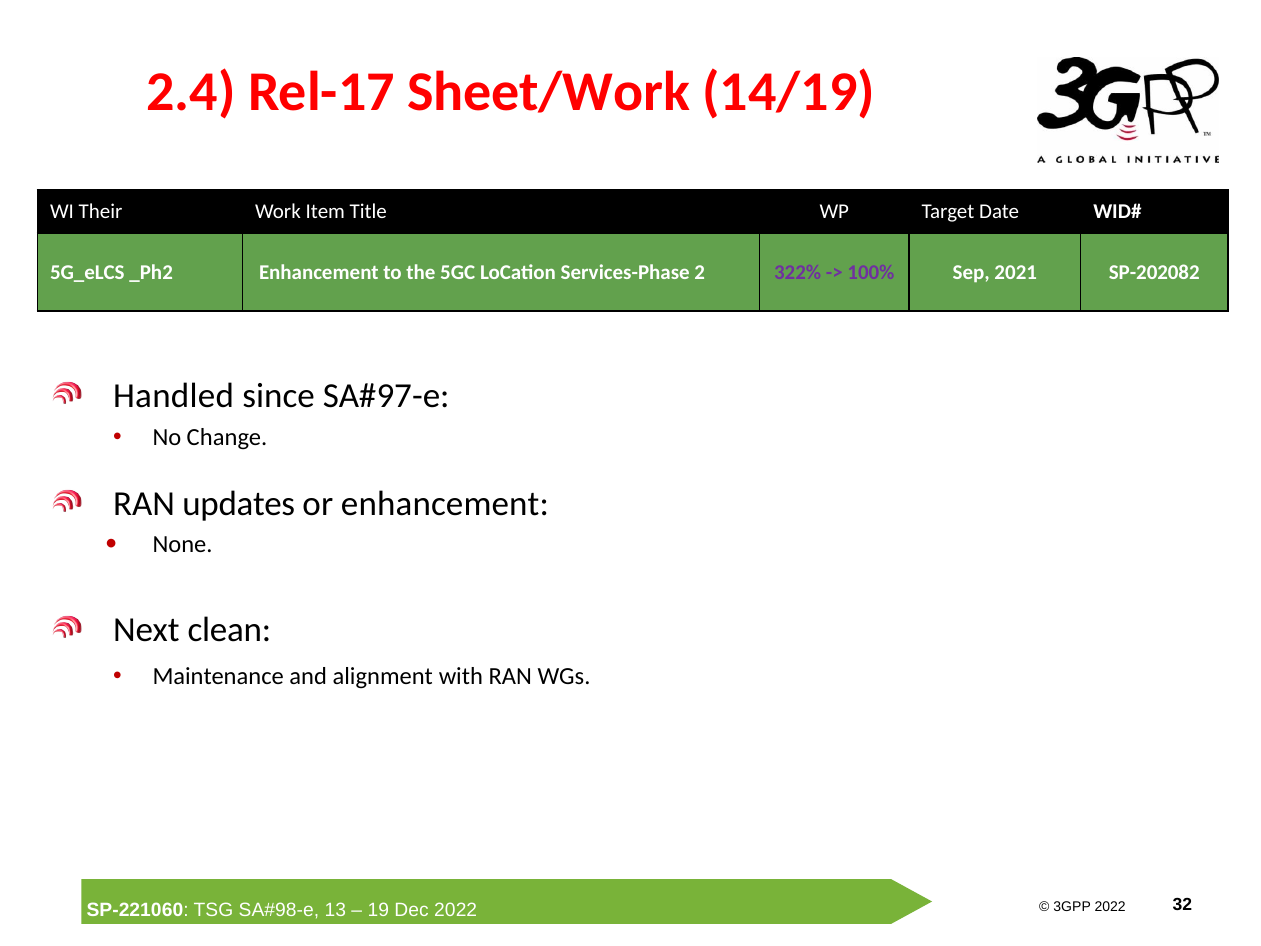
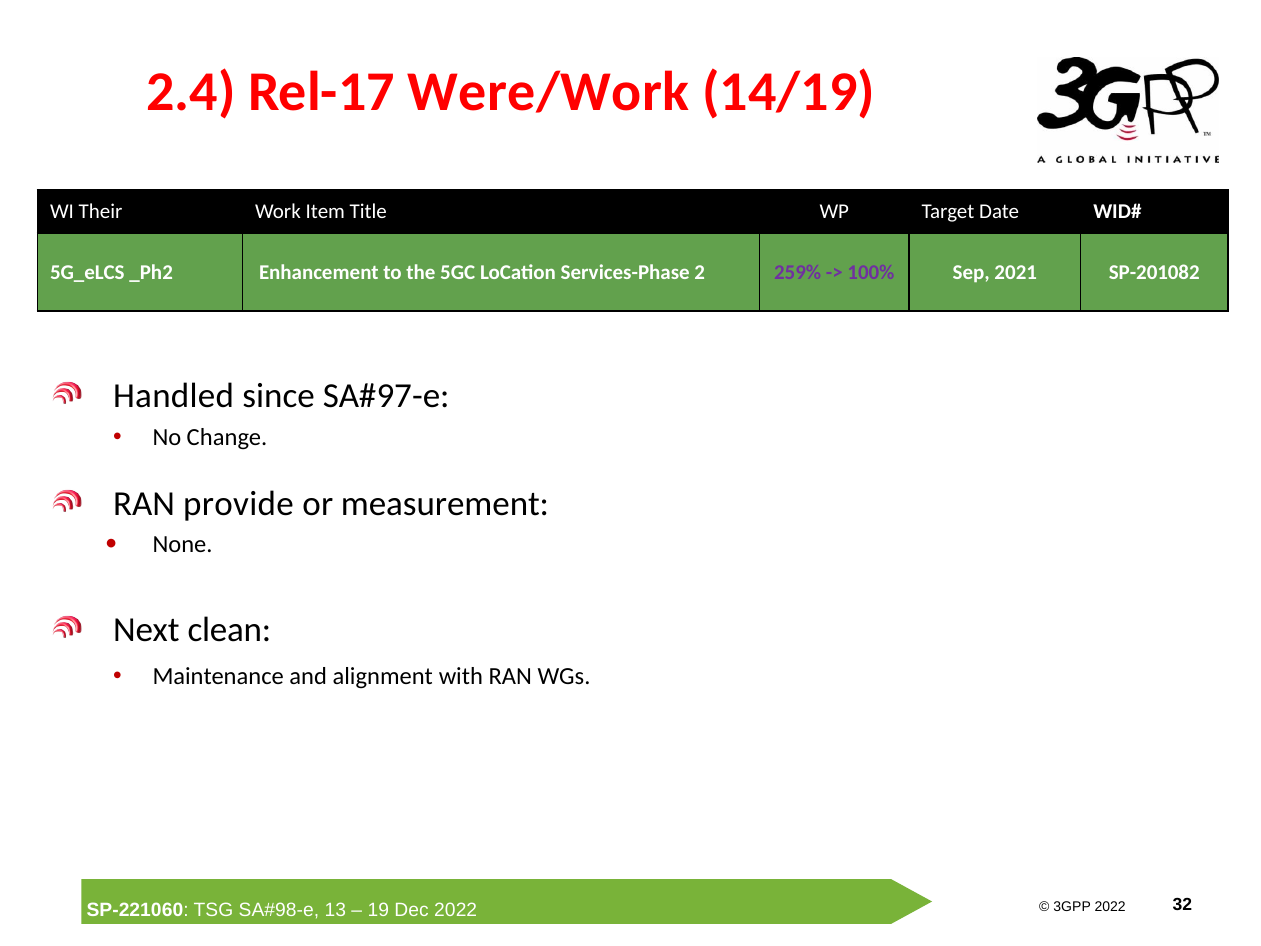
Sheet/Work: Sheet/Work -> Were/Work
322%: 322% -> 259%
SP-202082: SP-202082 -> SP-201082
updates: updates -> provide
or enhancement: enhancement -> measurement
